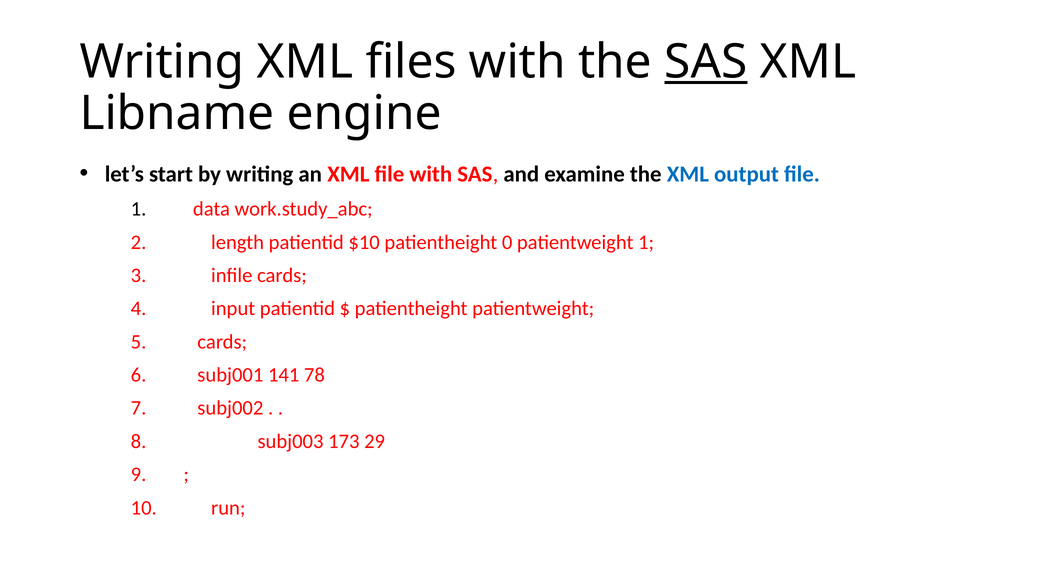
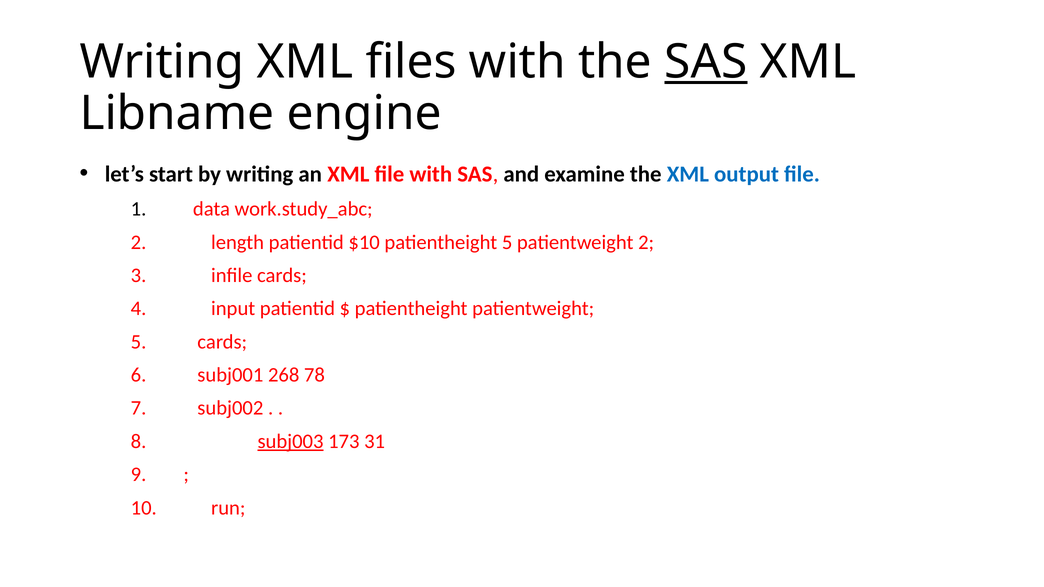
patientheight 0: 0 -> 5
patientweight 1: 1 -> 2
141: 141 -> 268
subj003 underline: none -> present
29: 29 -> 31
